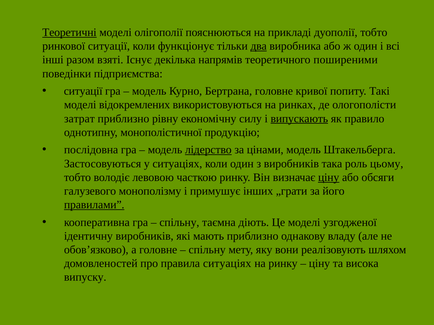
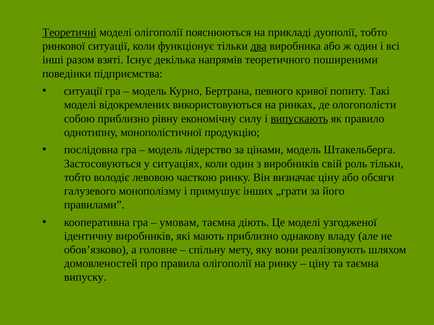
Бертрана головне: головне -> певного
затрат: затрат -> собою
лідерство underline: present -> none
така: така -> свій
роль цьому: цьому -> тільки
ціну at (329, 178) underline: present -> none
правилами underline: present -> none
спільну at (179, 223): спільну -> умовам
правила ситуаціях: ситуаціях -> олігополії
та висока: висока -> таємна
